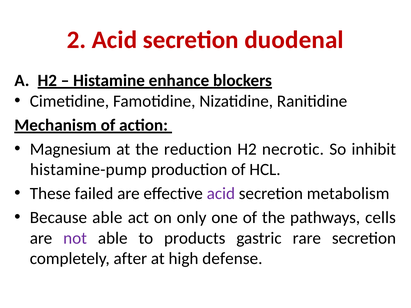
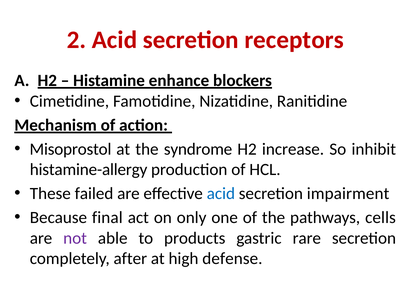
duodenal: duodenal -> receptors
Magnesium: Magnesium -> Misoprostol
reduction: reduction -> syndrome
necrotic: necrotic -> increase
histamine-pump: histamine-pump -> histamine-allergy
acid at (221, 194) colour: purple -> blue
metabolism: metabolism -> impairment
Because able: able -> final
